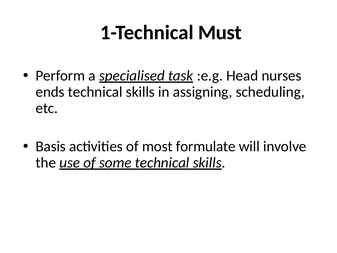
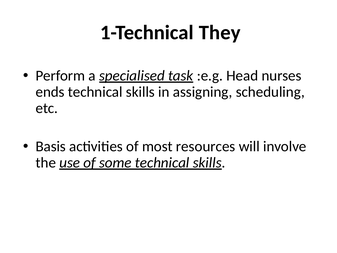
Must: Must -> They
formulate: formulate -> resources
